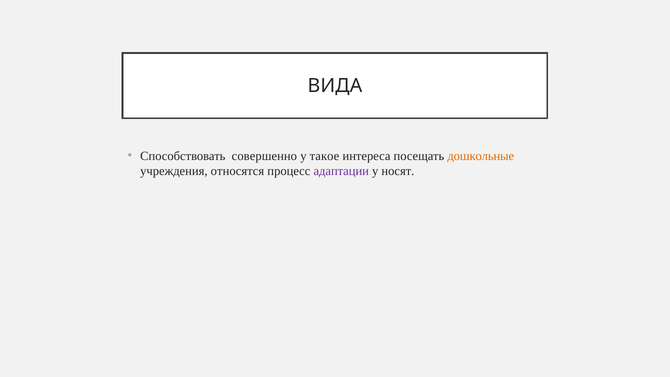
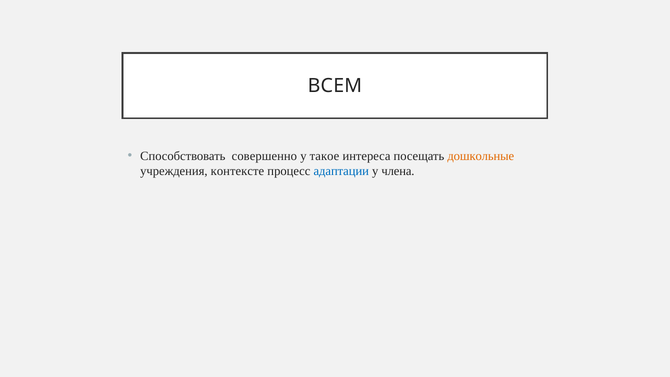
ВИДА: ВИДА -> ВСЕМ
относятся: относятся -> контексте
адаптации colour: purple -> blue
носят: носят -> члена
